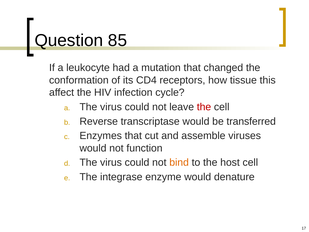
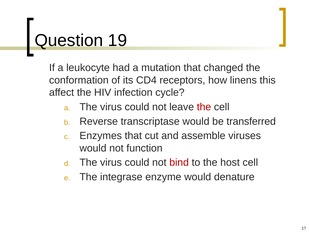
85: 85 -> 19
tissue: tissue -> linens
bind colour: orange -> red
